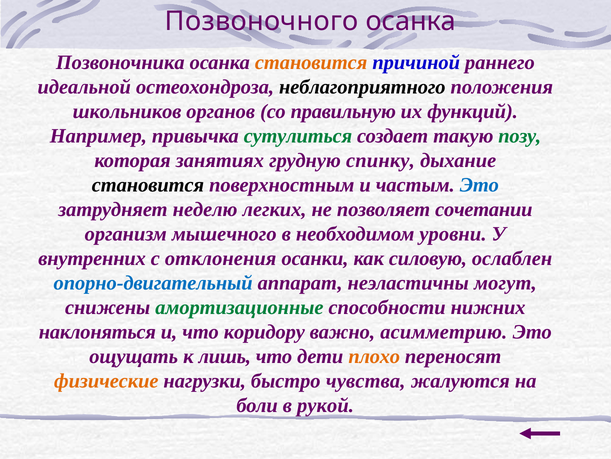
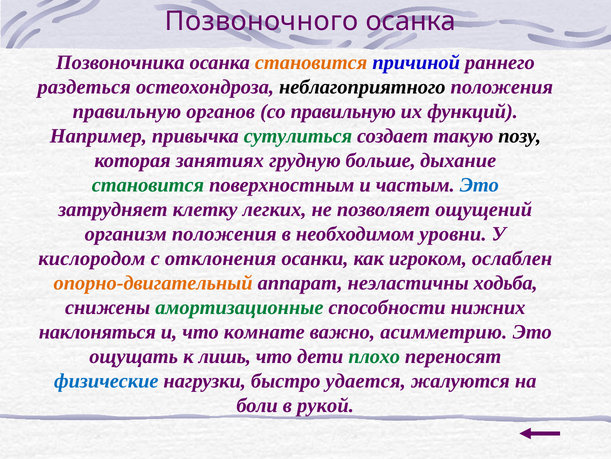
идеальной: идеальной -> раздеться
школьников at (127, 111): школьников -> правильную
позу colour: green -> black
спинку: спинку -> больше
становится at (148, 185) colour: black -> green
неделю: неделю -> клетку
сочетании: сочетании -> ощущений
организм мышечного: мышечного -> положения
внутренних: внутренних -> кислородом
силовую: силовую -> игроком
опорно-двигательный colour: blue -> orange
могут: могут -> ходьба
коридору: коридору -> комнате
плохо colour: orange -> green
физические colour: orange -> blue
чувства: чувства -> удается
